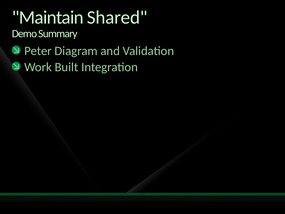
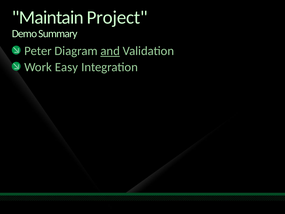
Shared: Shared -> Project
and underline: none -> present
Built: Built -> Easy
